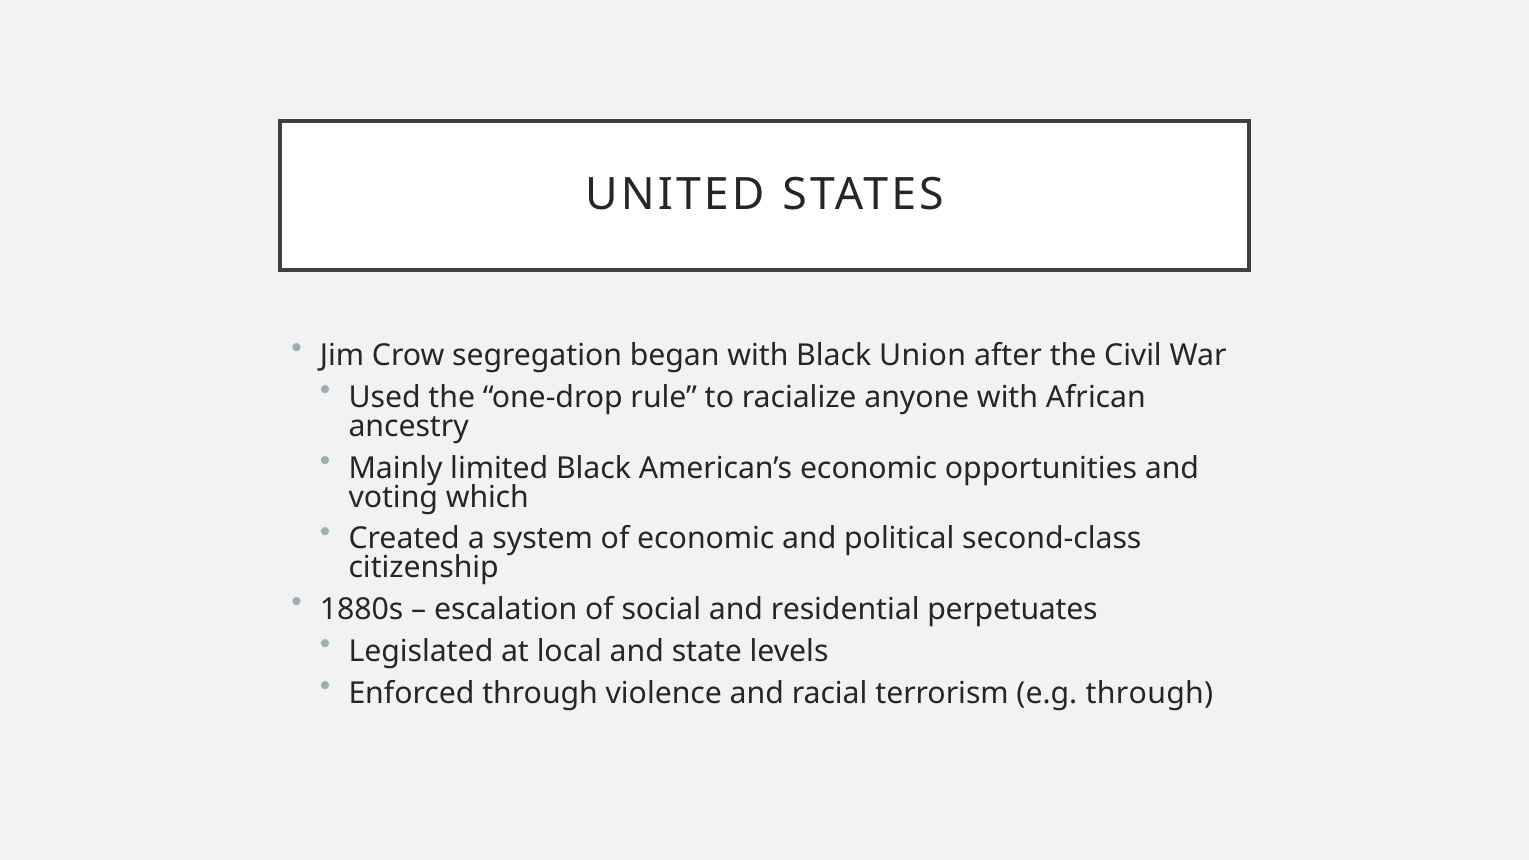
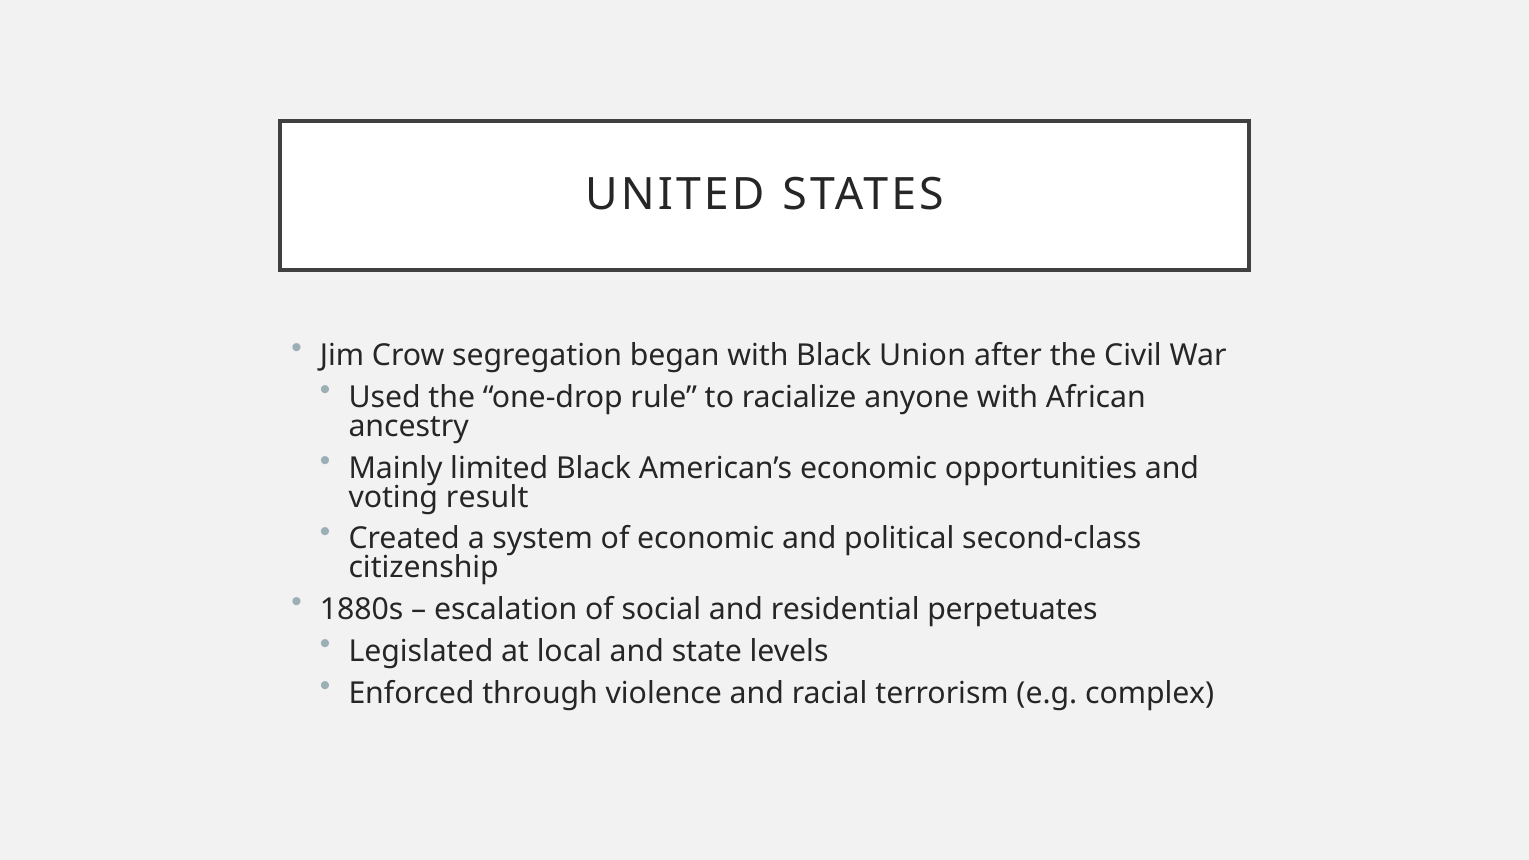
which: which -> result
e.g through: through -> complex
